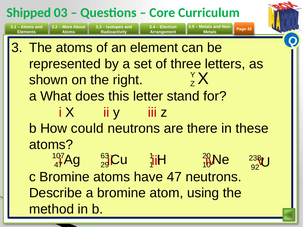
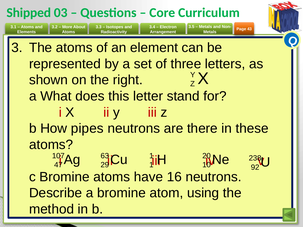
could: could -> pipes
have 47: 47 -> 16
